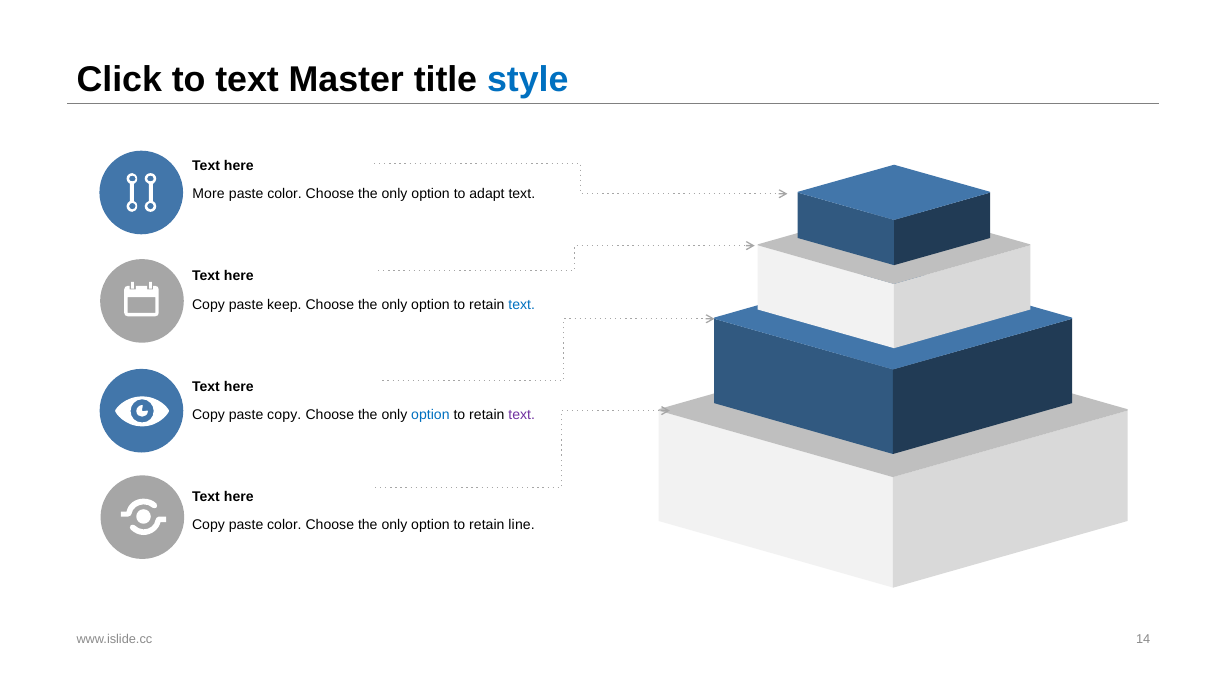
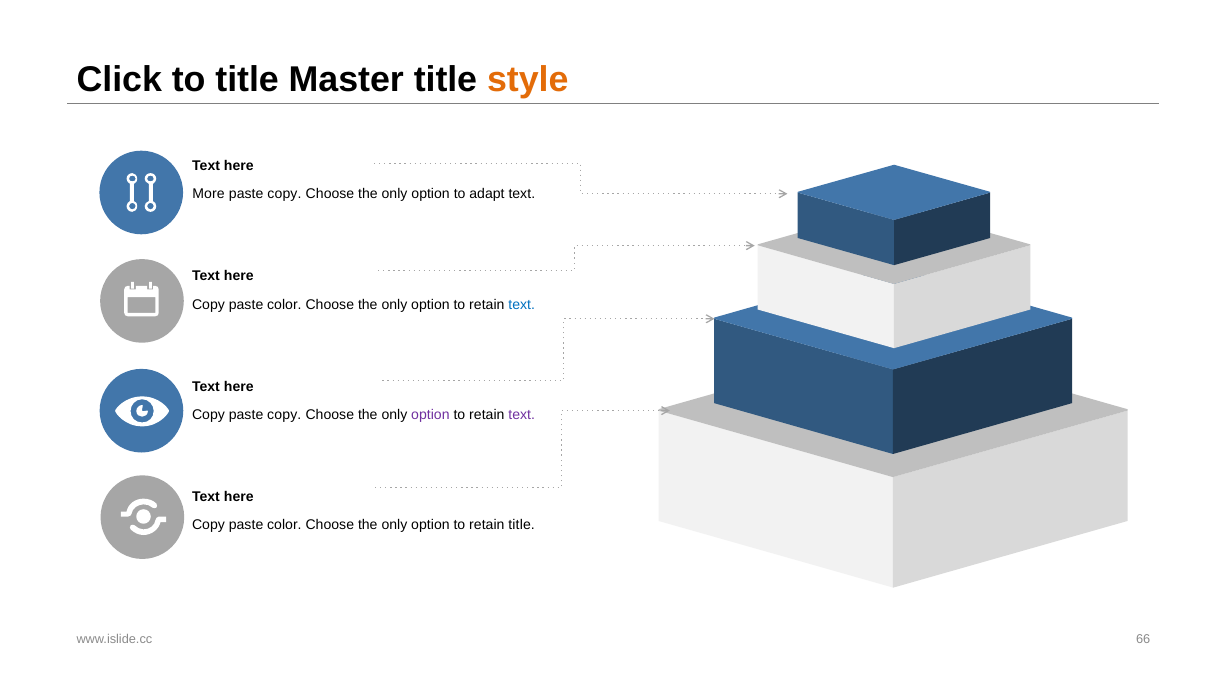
to text: text -> title
style colour: blue -> orange
color at (285, 194): color -> copy
keep at (284, 305): keep -> color
option at (430, 415) colour: blue -> purple
retain line: line -> title
14: 14 -> 66
